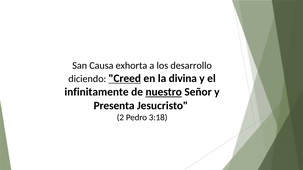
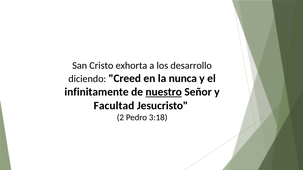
Causa: Causa -> Cristo
Creed underline: present -> none
divina: divina -> nunca
Presenta: Presenta -> Facultad
